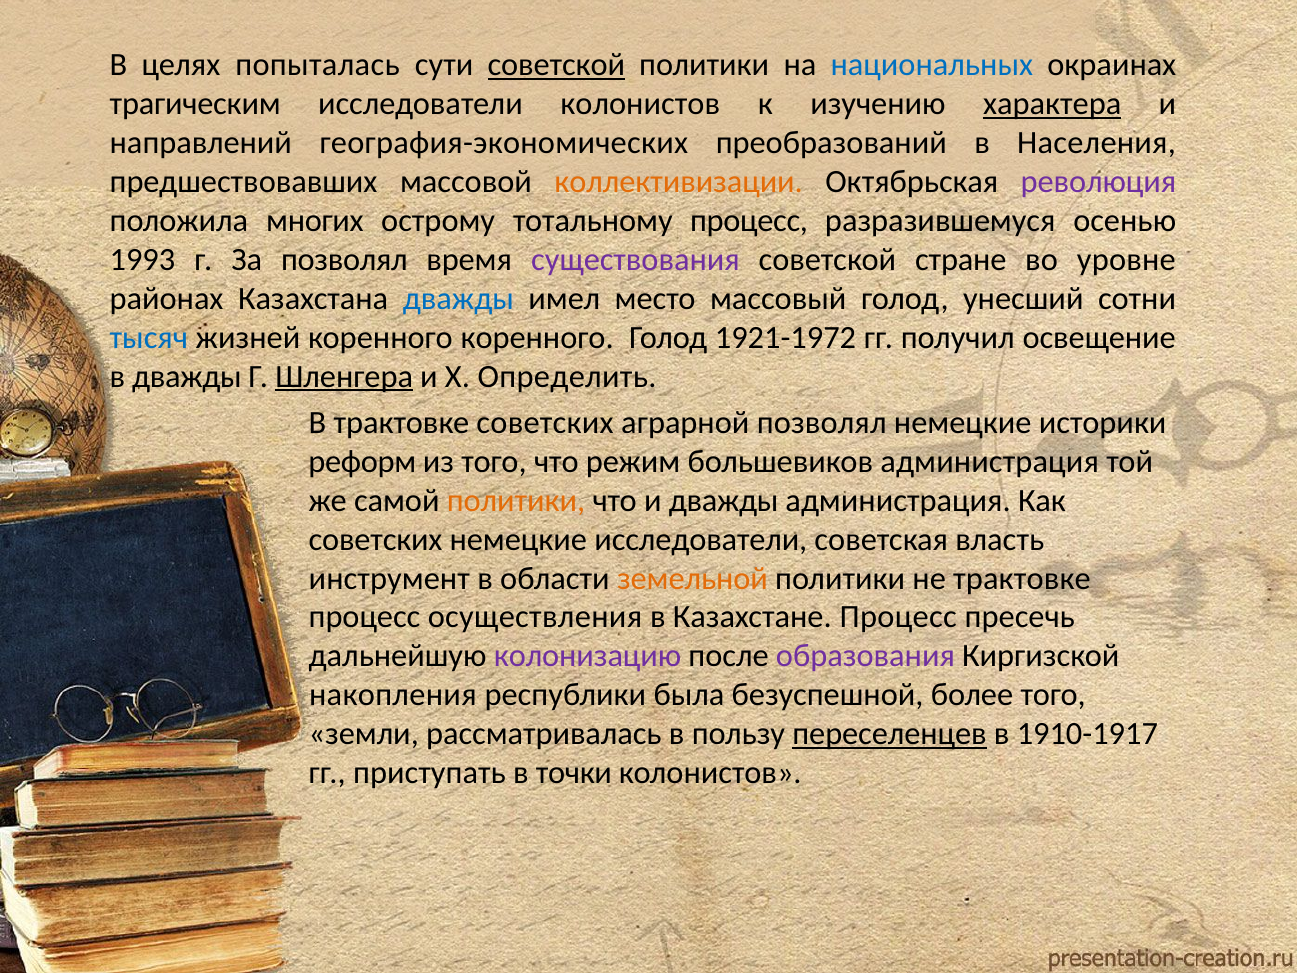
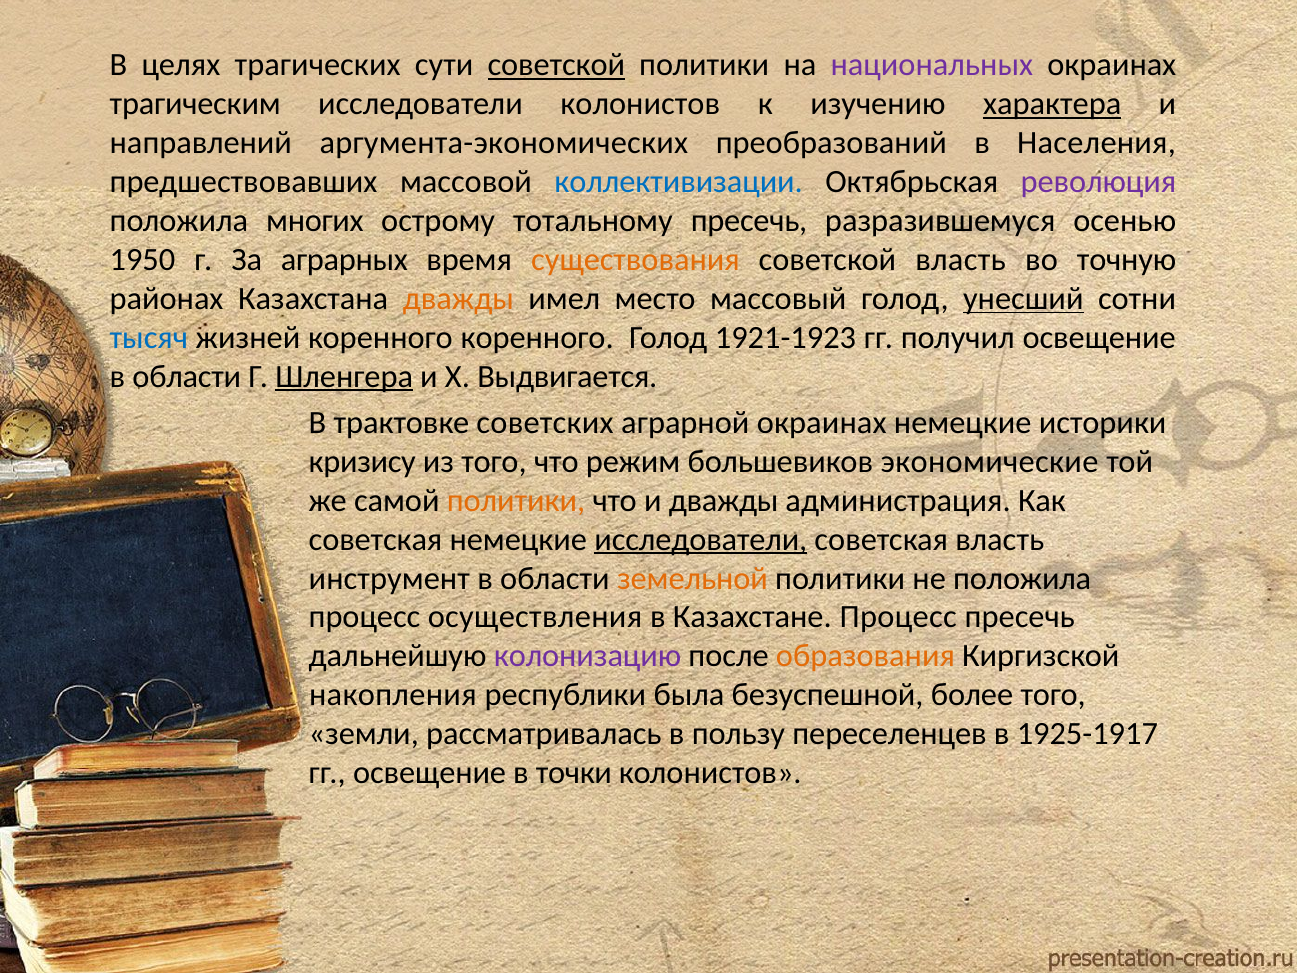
попыталась: попыталась -> трагических
национальных colour: blue -> purple
география-экономических: география-экономических -> аргумента-экономических
коллективизации colour: orange -> blue
тотальному процесс: процесс -> пресечь
1993: 1993 -> 1950
За позволял: позволял -> аграрных
существования colour: purple -> orange
советской стране: стране -> власть
уровне: уровне -> точную
дважды at (458, 298) colour: blue -> orange
унесший underline: none -> present
1921-1972: 1921-1972 -> 1921-1923
дважды at (187, 376): дважды -> области
Определить: Определить -> Выдвигается
аграрной позволял: позволял -> окраинах
реформ: реформ -> кризису
большевиков администрация: администрация -> экономические
советских at (376, 539): советских -> советская
исследователи at (701, 539) underline: none -> present
не трактовке: трактовке -> положила
образования colour: purple -> orange
переселенцев underline: present -> none
1910-1917: 1910-1917 -> 1925-1917
гг приступать: приступать -> освещение
